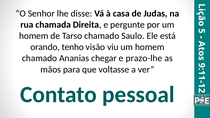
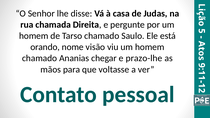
tenho: tenho -> nome
